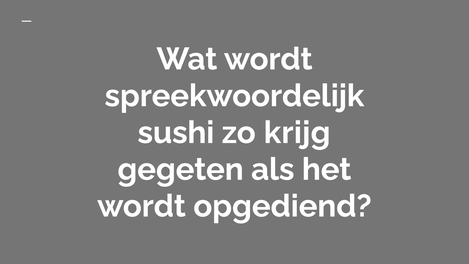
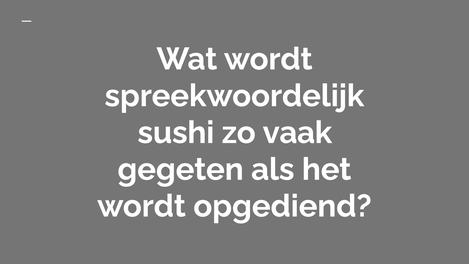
krijg: krijg -> vaak
